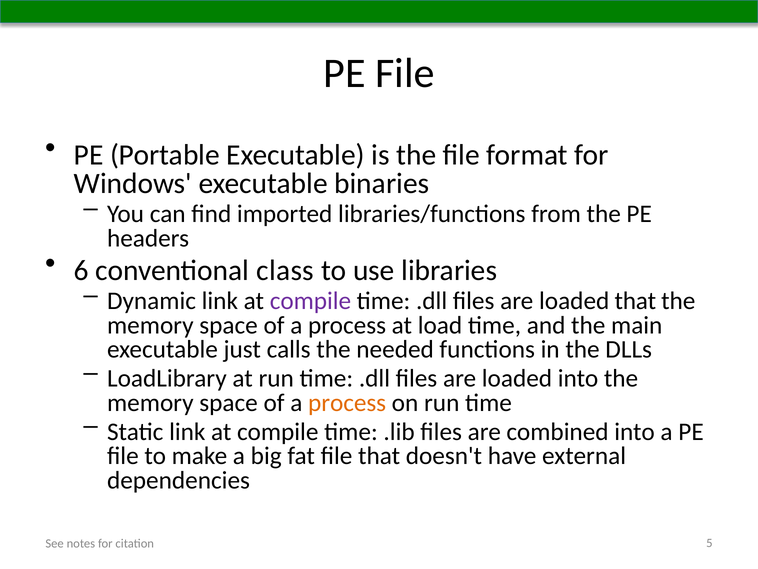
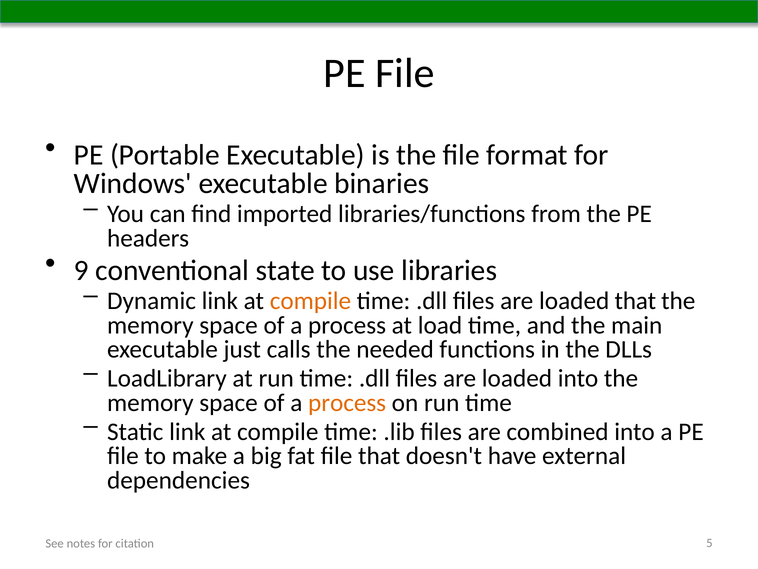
6: 6 -> 9
class: class -> state
compile at (310, 301) colour: purple -> orange
